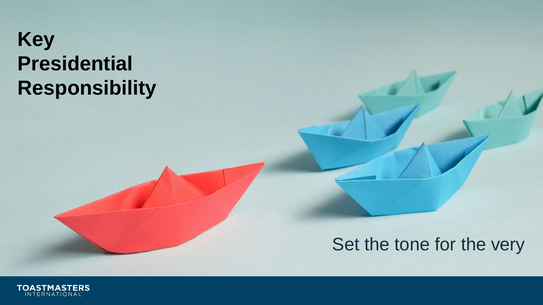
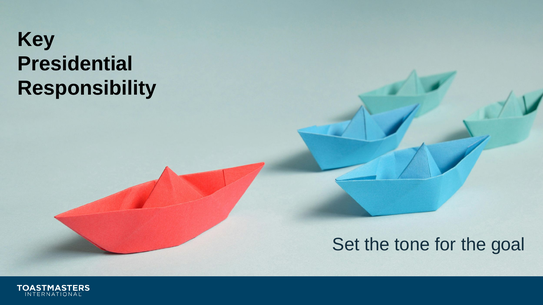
very: very -> goal
